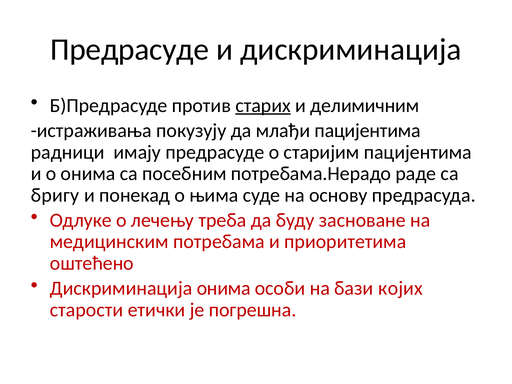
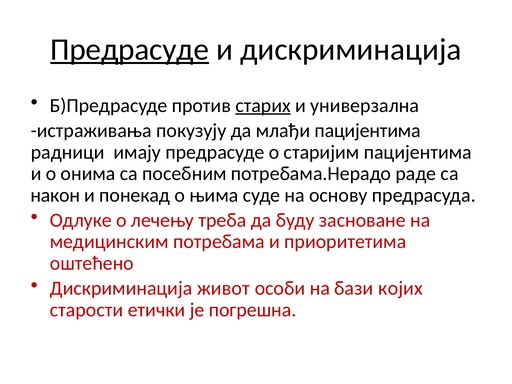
Предрасуде at (130, 50) underline: none -> present
делимичним: делимичним -> универзална
бригу: бригу -> након
Дискриминација онима: онима -> живот
